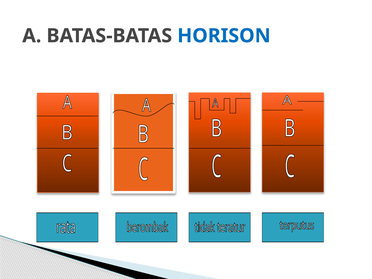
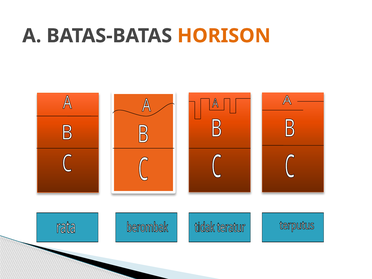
HORISON colour: blue -> orange
